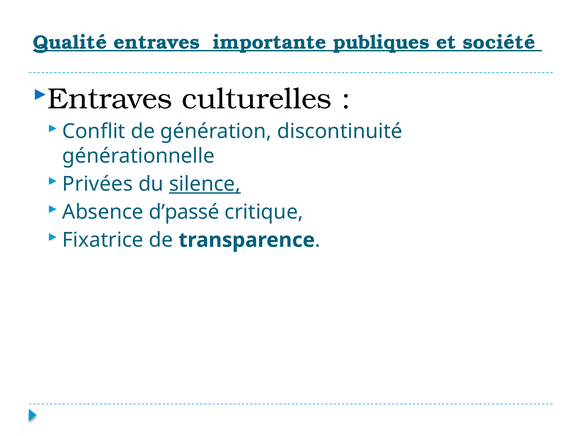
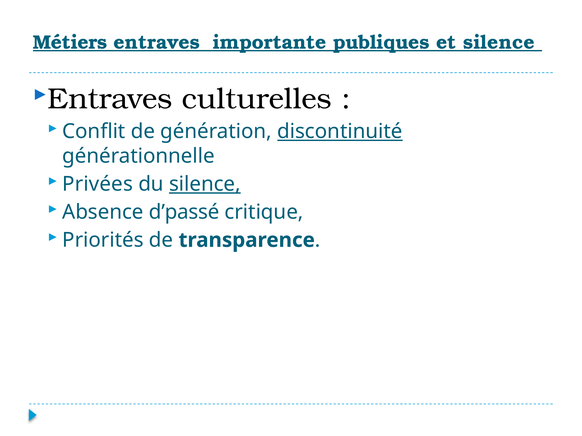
Qualité: Qualité -> Métiers
et société: société -> silence
discontinuité underline: none -> present
Fixatrice: Fixatrice -> Priorités
